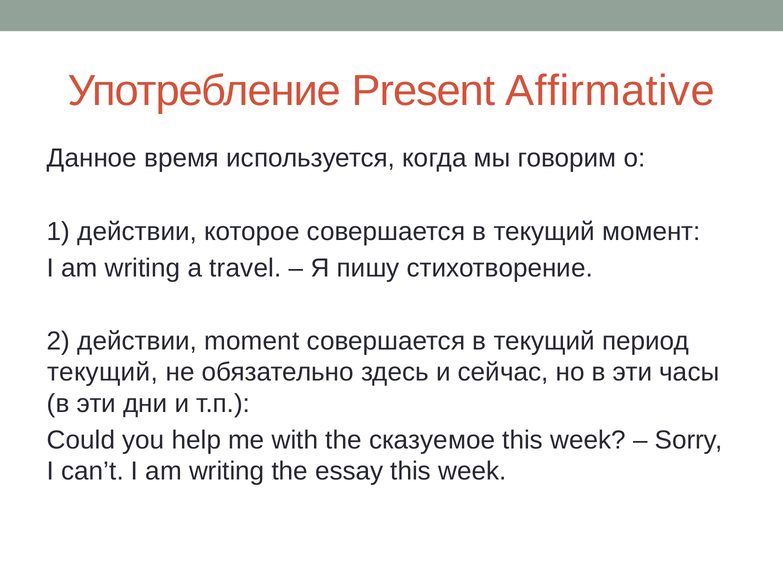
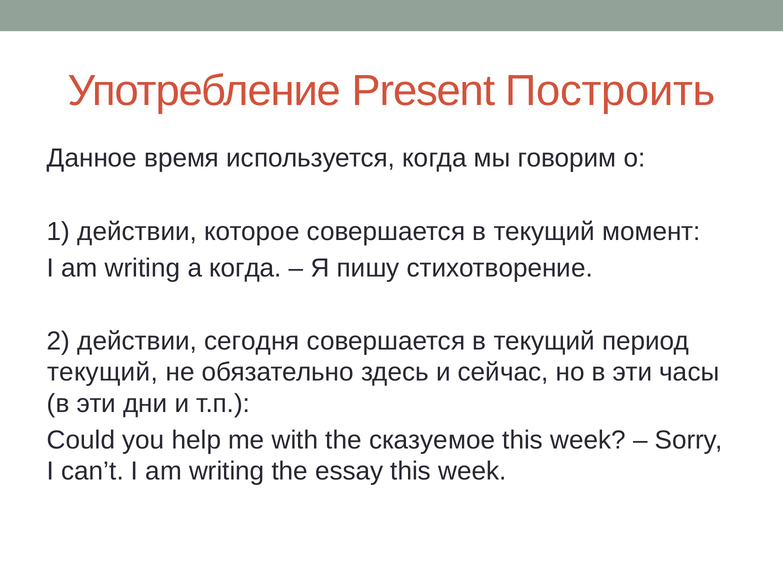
Affirmative: Affirmative -> Построить
a travel: travel -> когда
moment: moment -> сегодня
